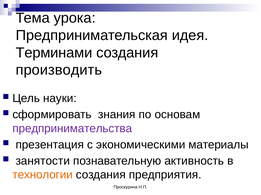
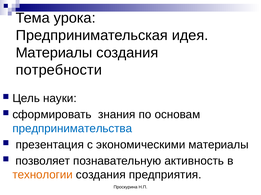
Терминами at (54, 53): Терминами -> Материалы
производить: производить -> потребности
предпринимательства colour: purple -> blue
занятости: занятости -> позволяет
